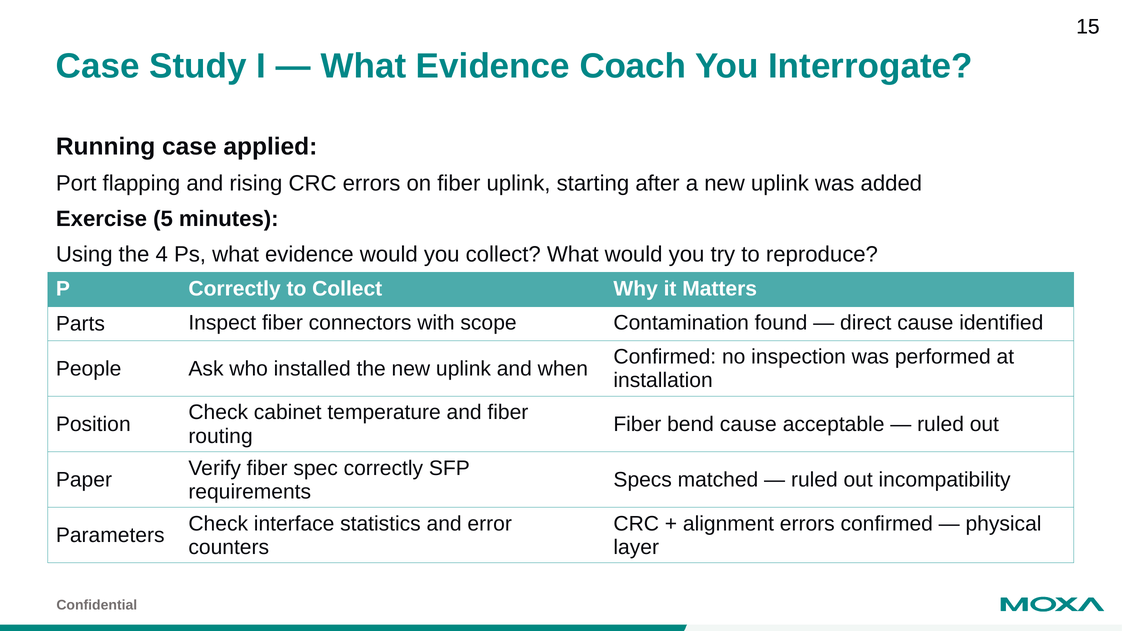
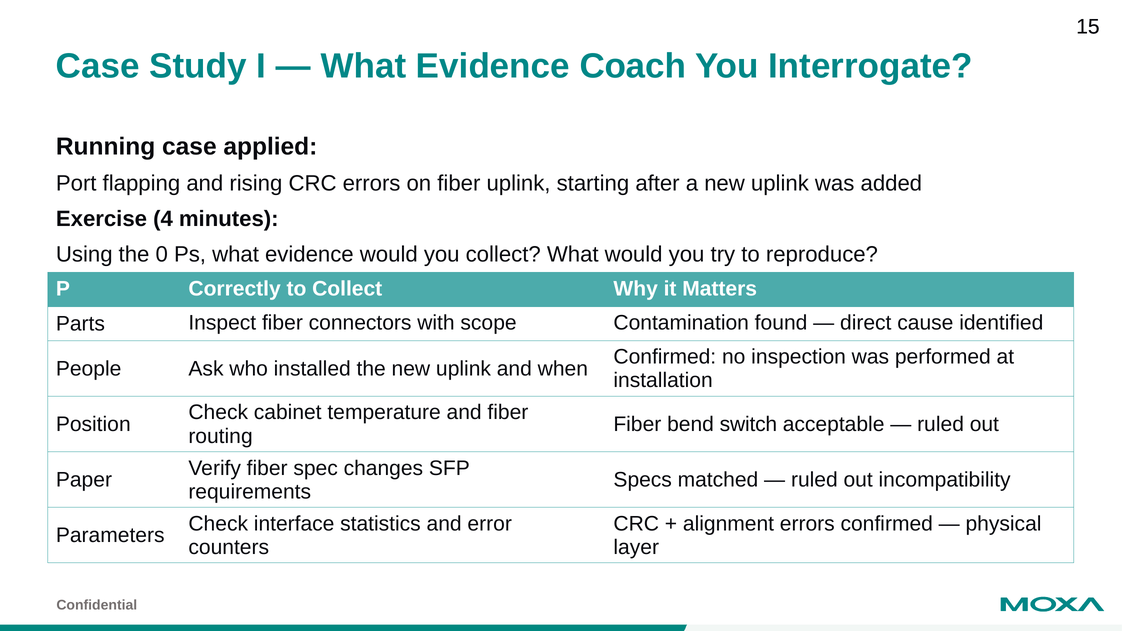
5: 5 -> 4
4: 4 -> 0
bend cause: cause -> switch
spec correctly: correctly -> changes
